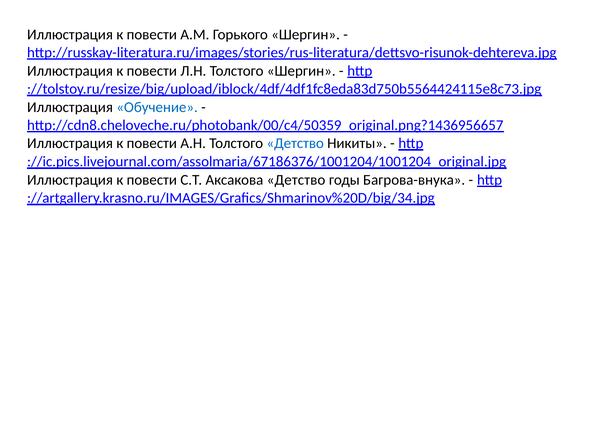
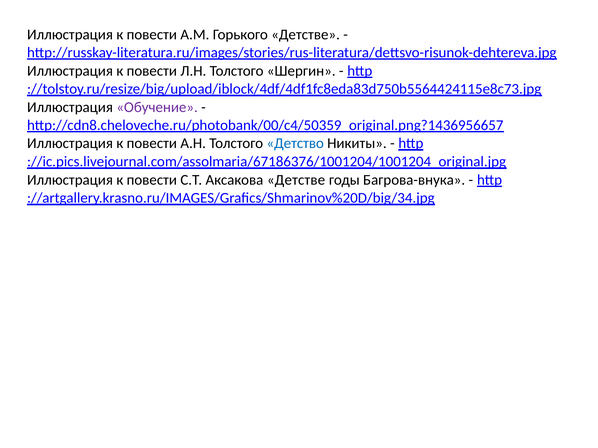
Горького Шергин: Шергин -> Детстве
Обучение colour: blue -> purple
Аксакова Детство: Детство -> Детстве
